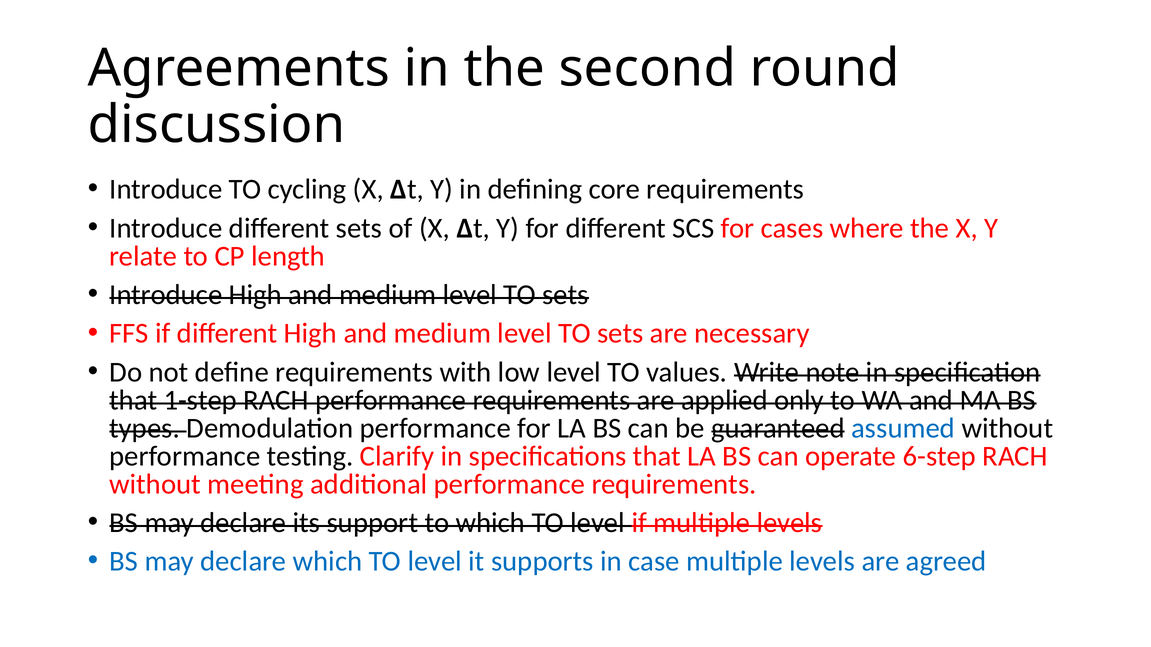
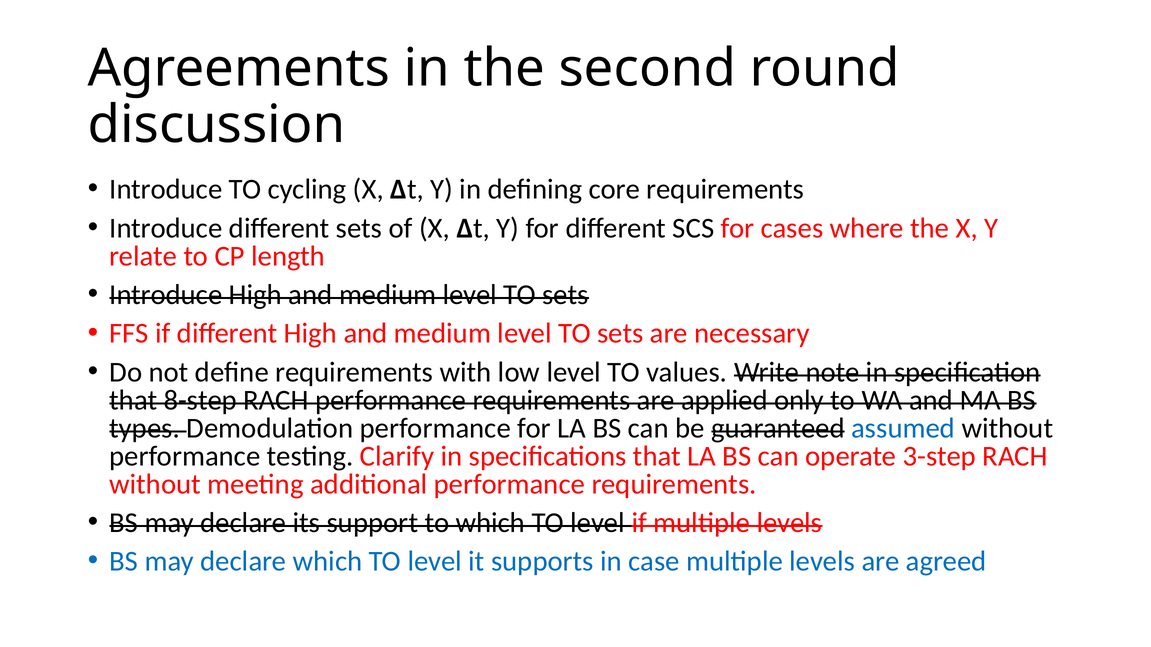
1-step: 1-step -> 8-step
6-step: 6-step -> 3-step
